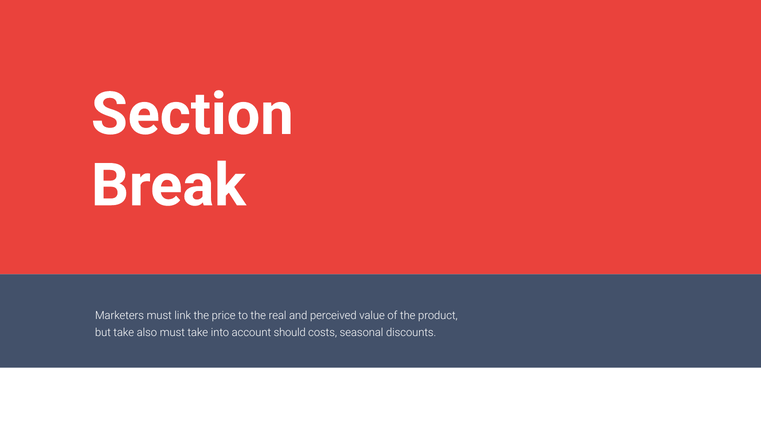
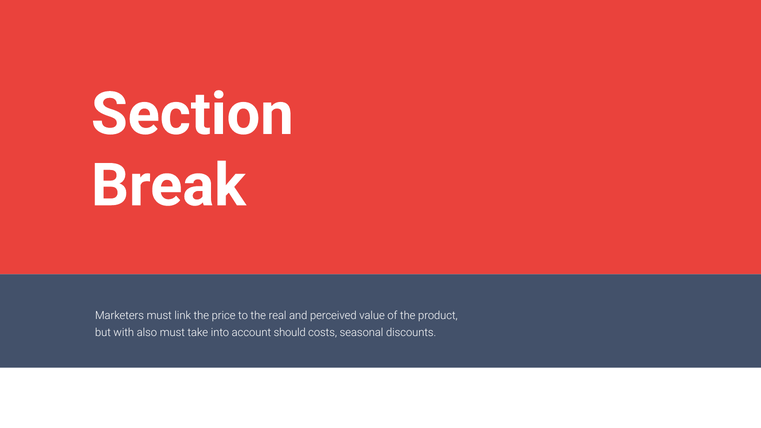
but take: take -> with
